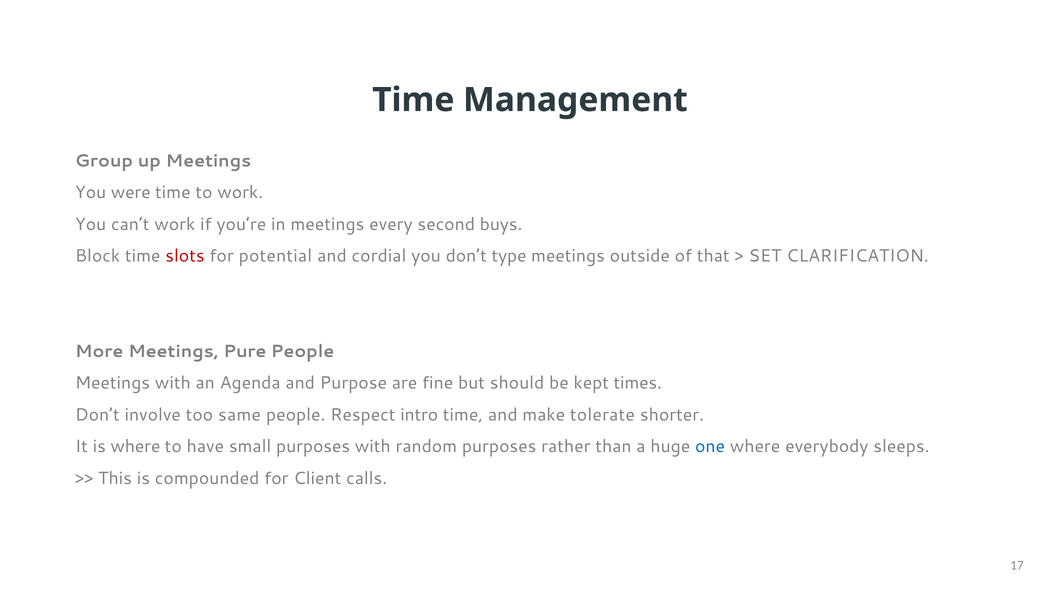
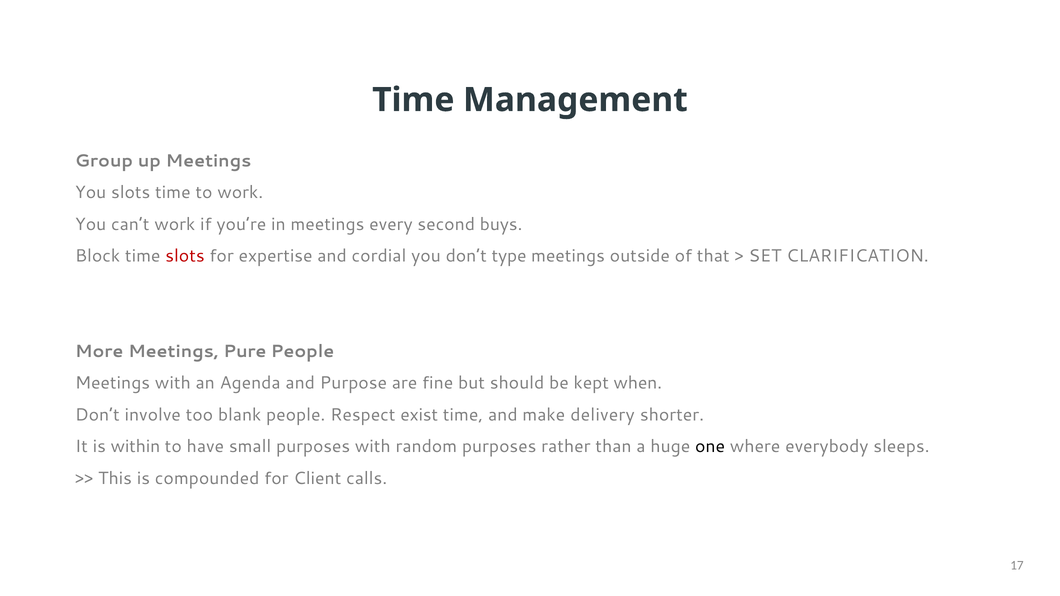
You were: were -> slots
potential: potential -> expertise
times: times -> when
same: same -> blank
intro: intro -> exist
tolerate: tolerate -> delivery
is where: where -> within
one colour: blue -> black
